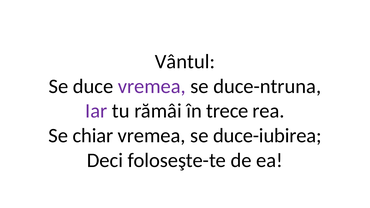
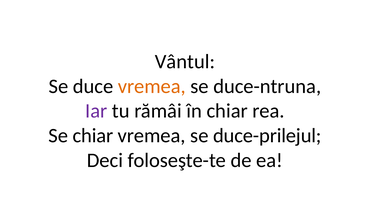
vremea at (152, 86) colour: purple -> orange
în trece: trece -> chiar
duce-iubirea: duce-iubirea -> duce-prilejul
